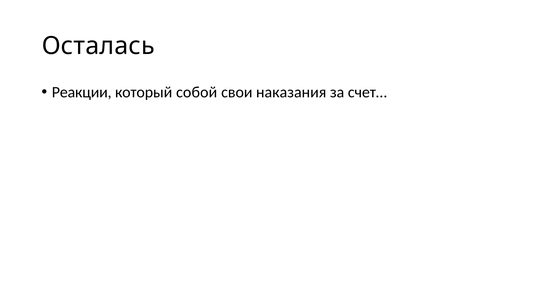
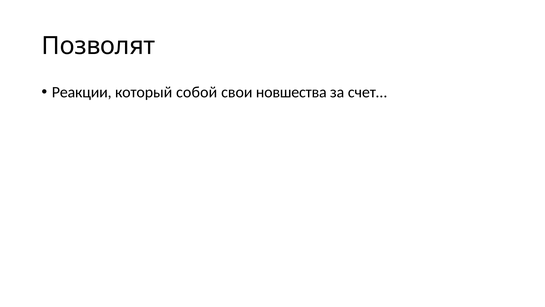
Осталась: Осталась -> Позволят
наказания: наказания -> новшества
